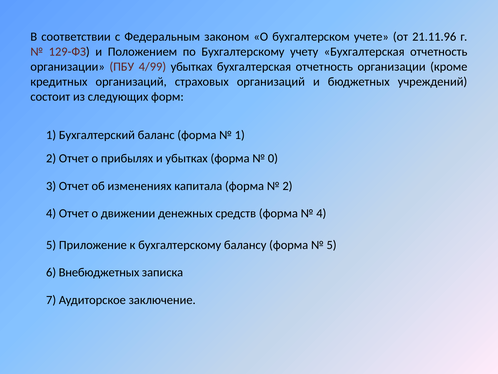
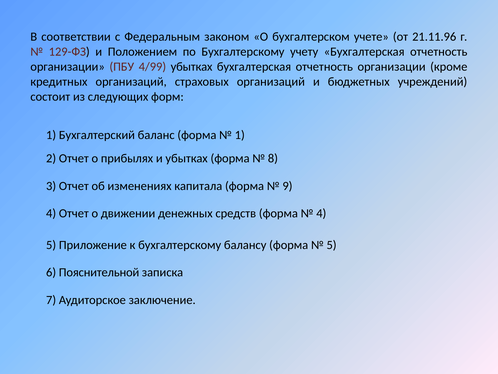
0: 0 -> 8
2 at (287, 186): 2 -> 9
Внебюджетных: Внебюджетных -> Пояснительной
